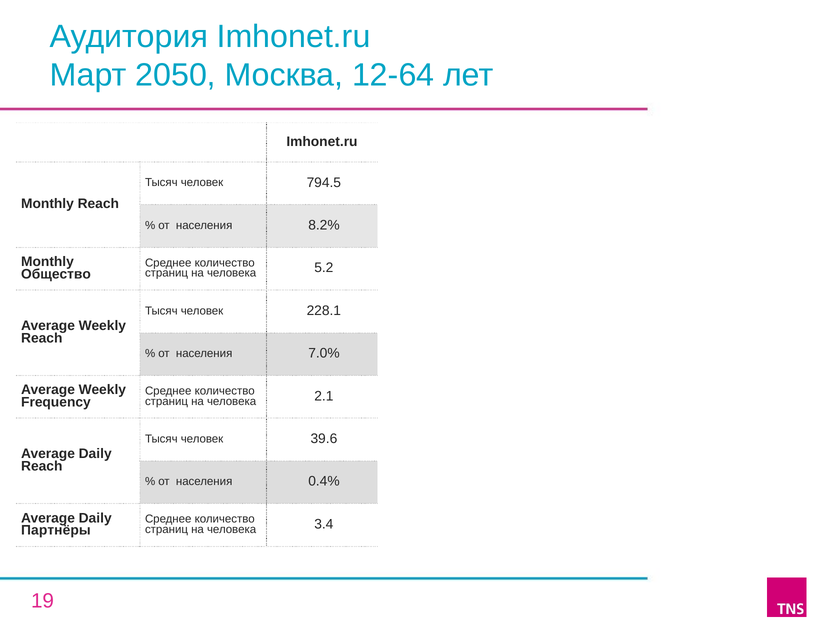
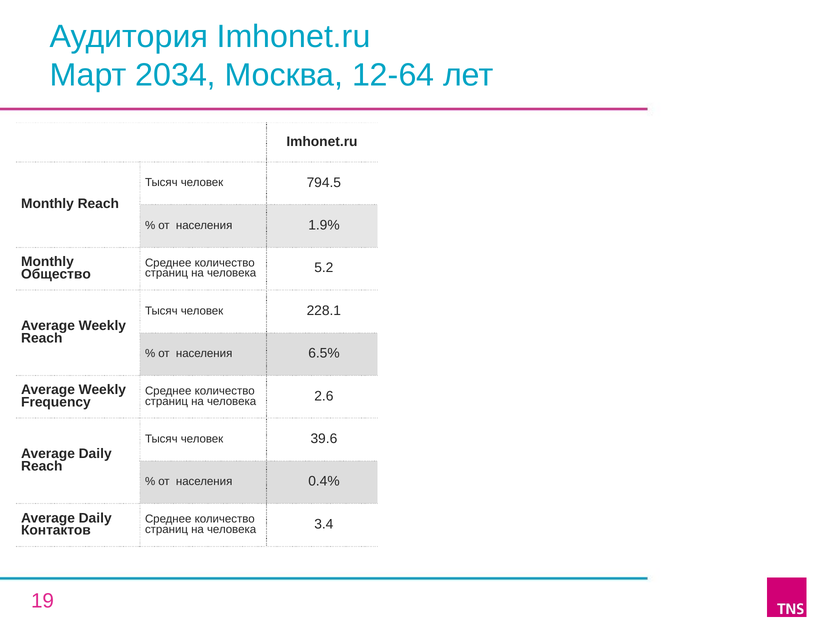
2050: 2050 -> 2034
8.2%: 8.2% -> 1.9%
7.0%: 7.0% -> 6.5%
2.1: 2.1 -> 2.6
Партнёры: Партнёры -> Контактов
